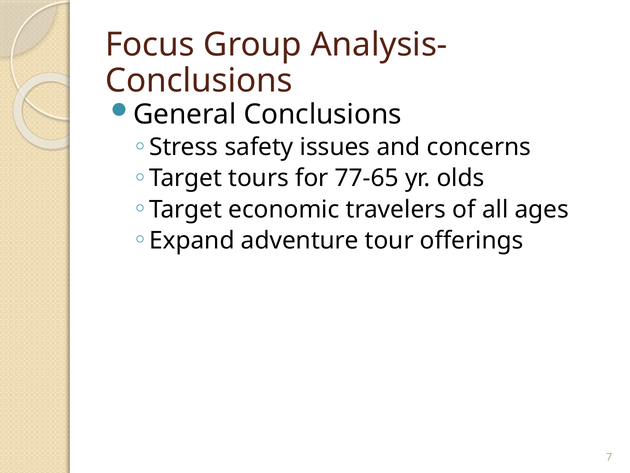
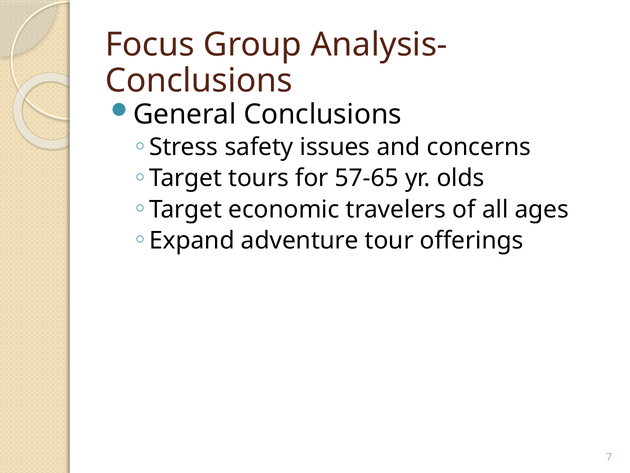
77-65: 77-65 -> 57-65
